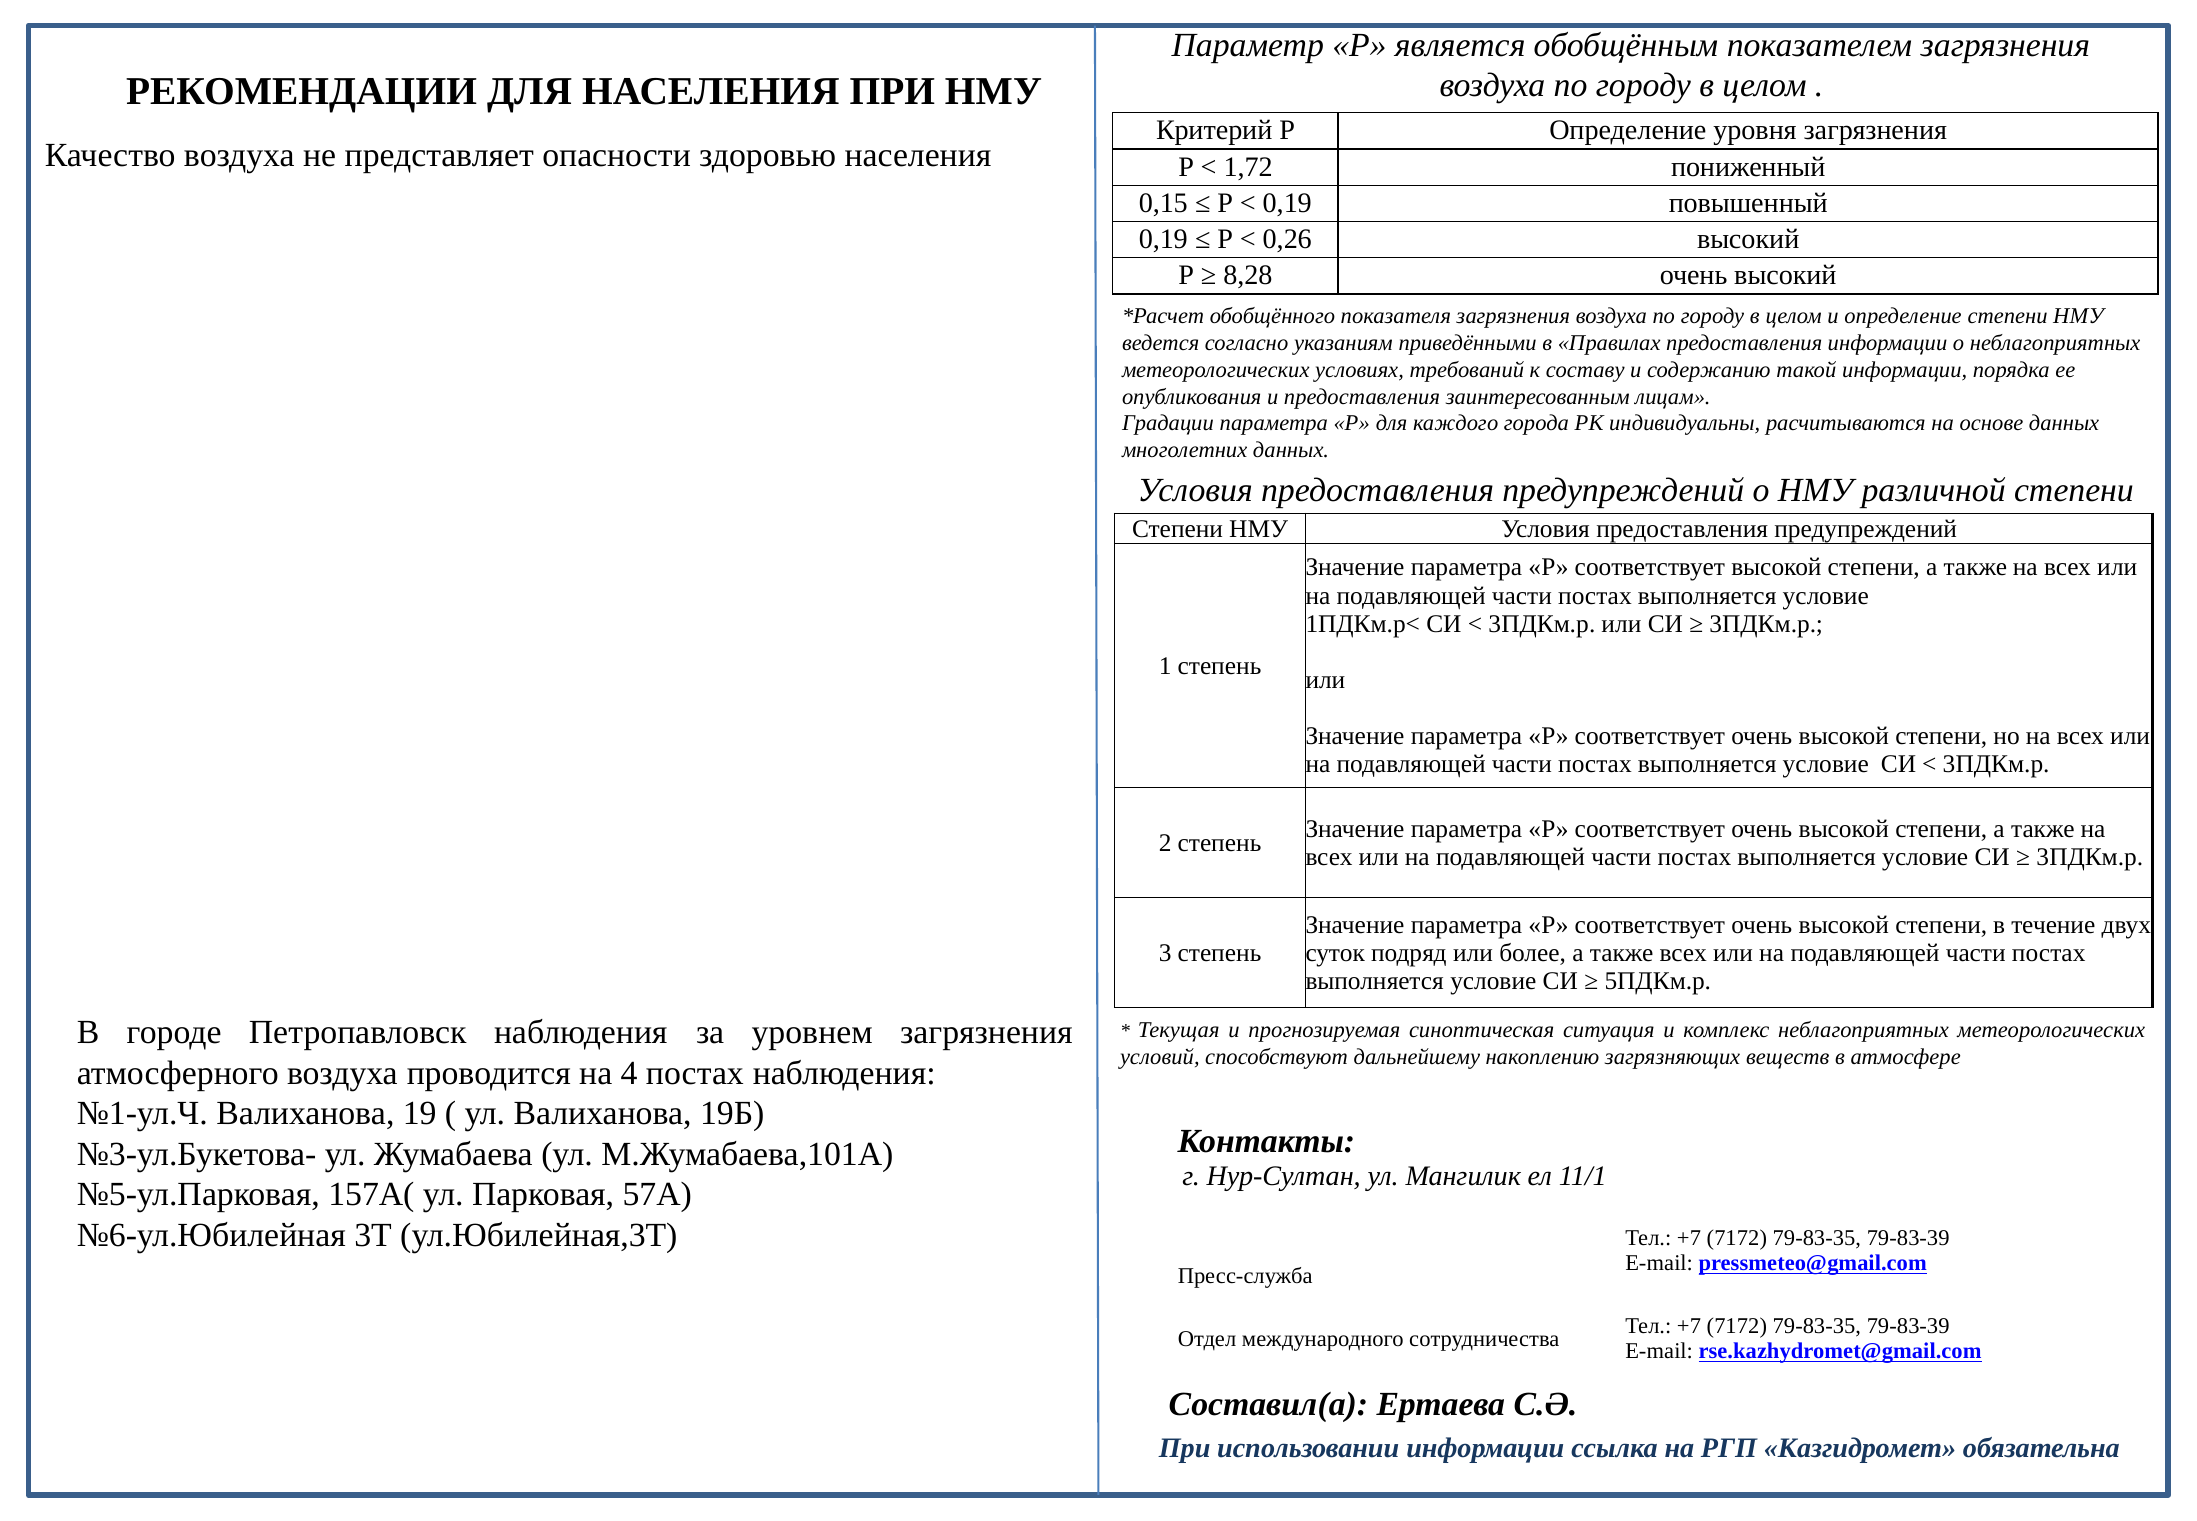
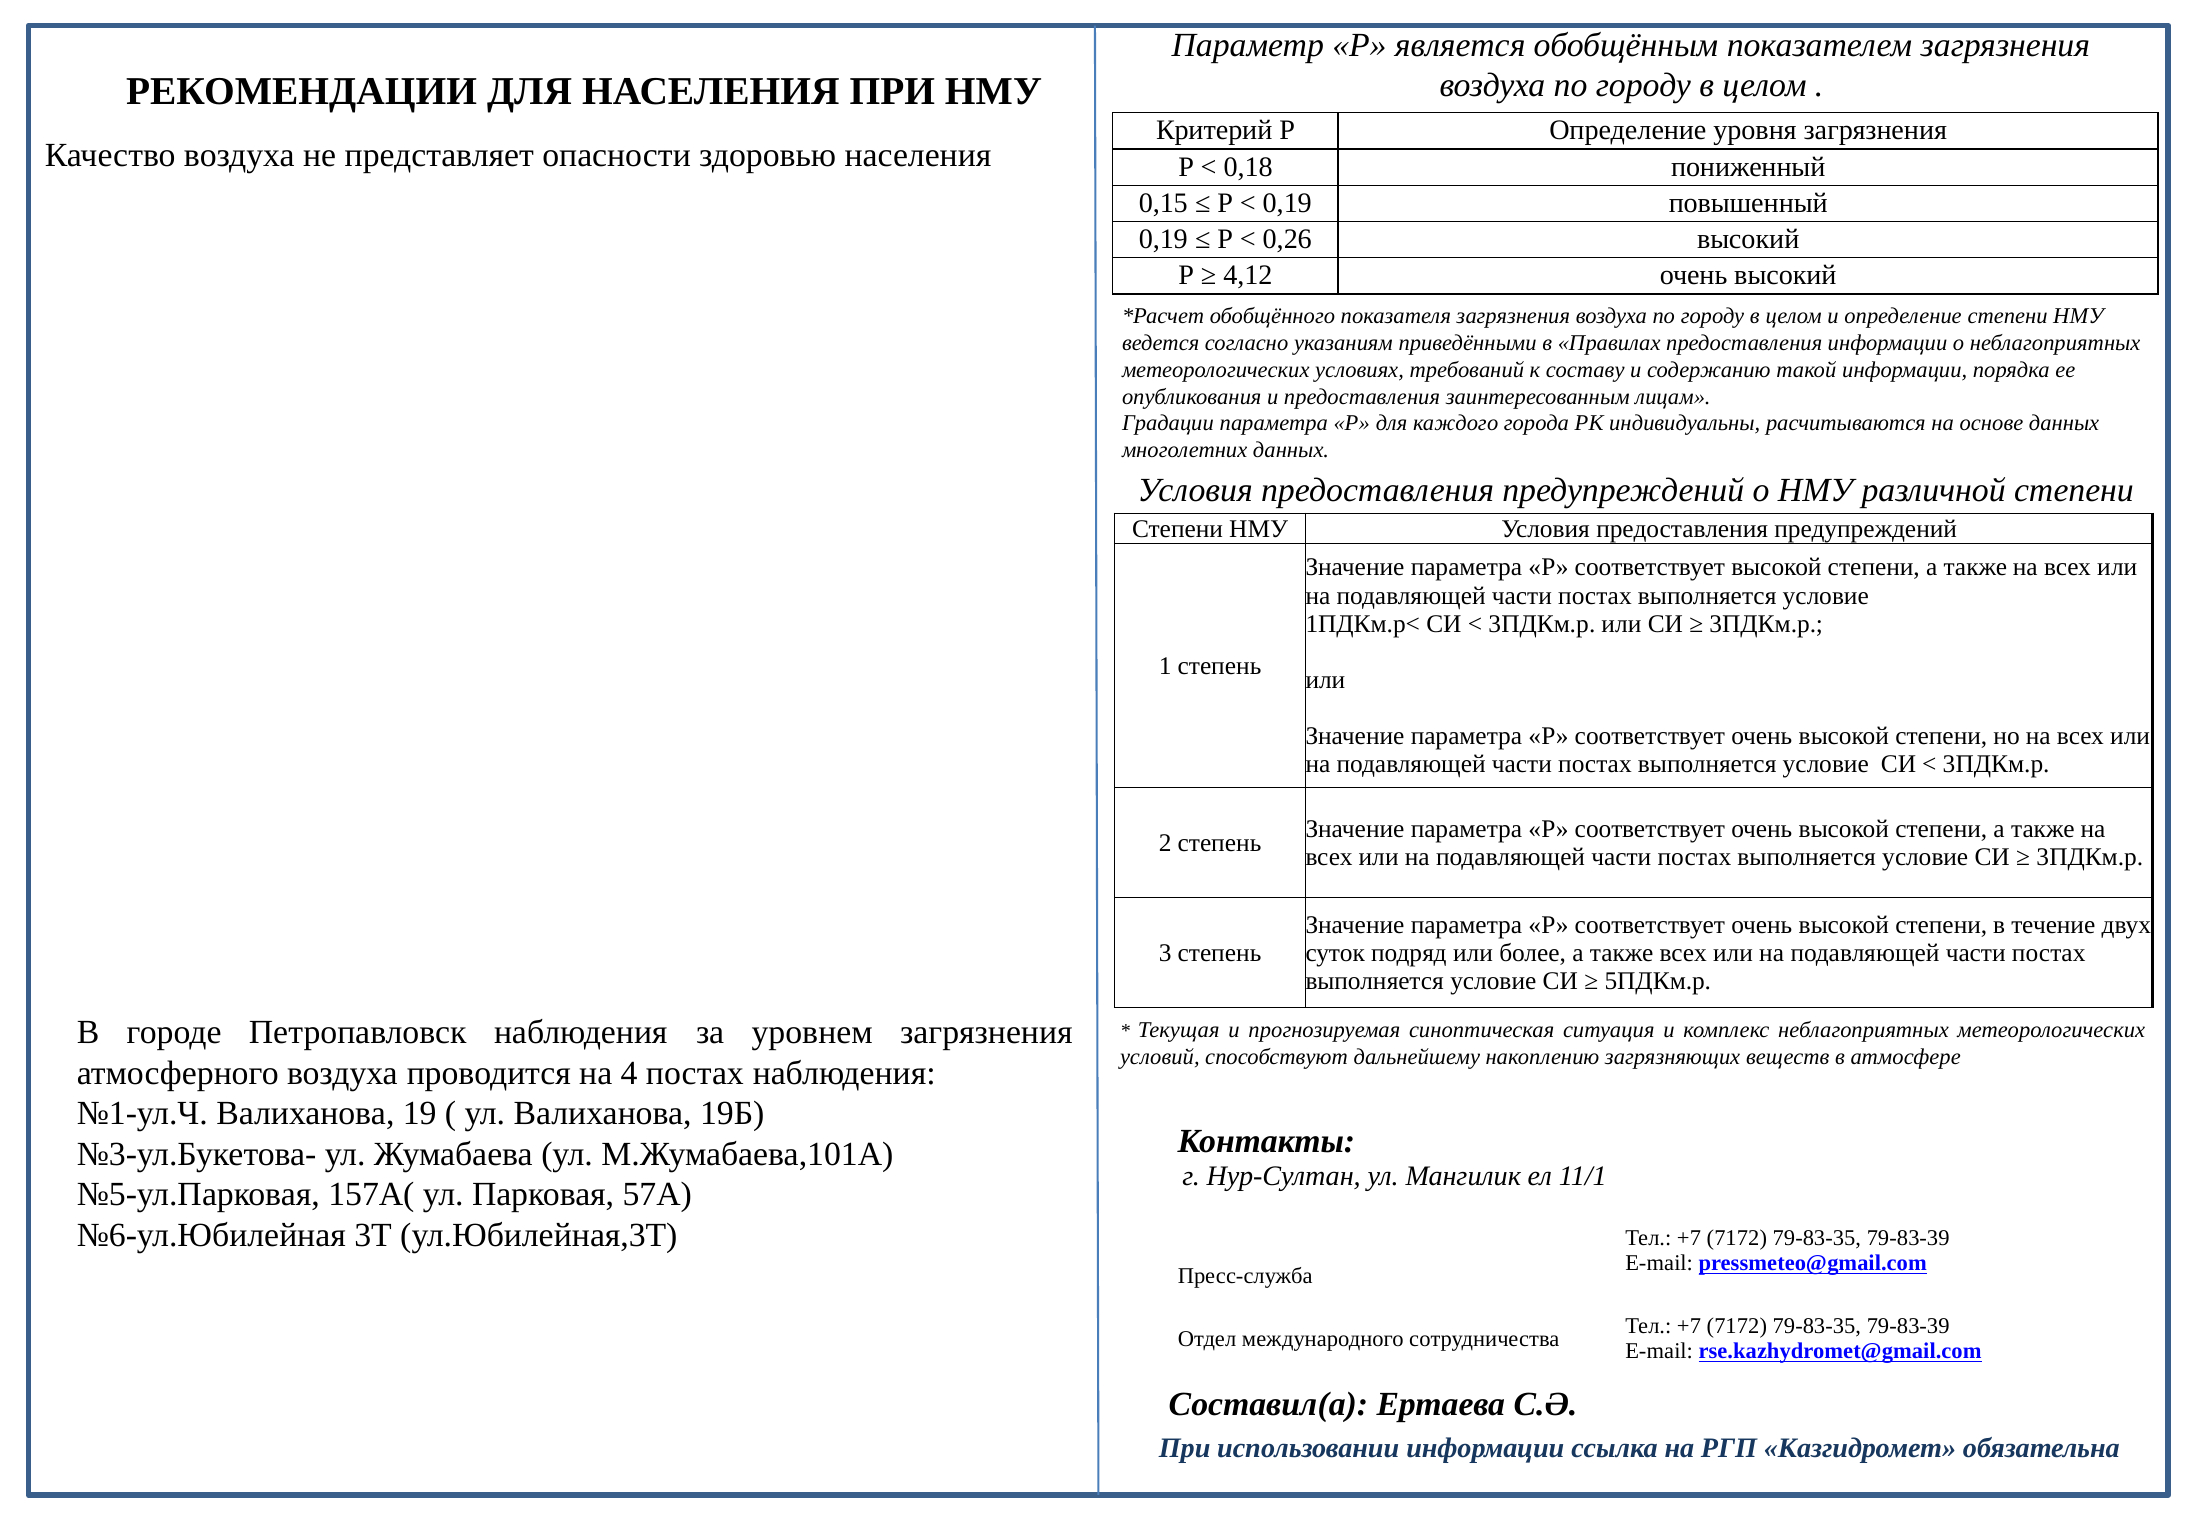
1,72: 1,72 -> 0,18
8,28: 8,28 -> 4,12
